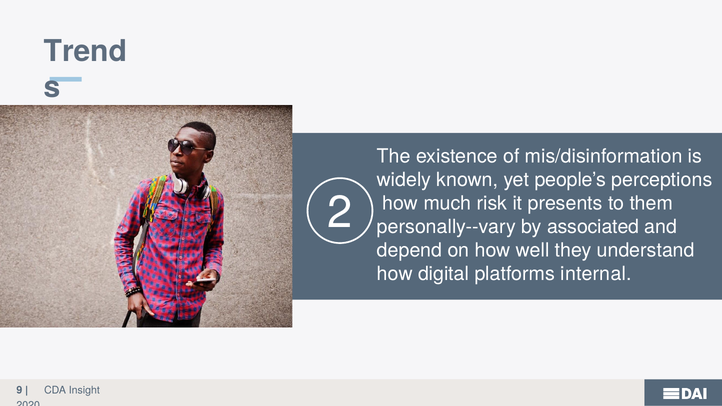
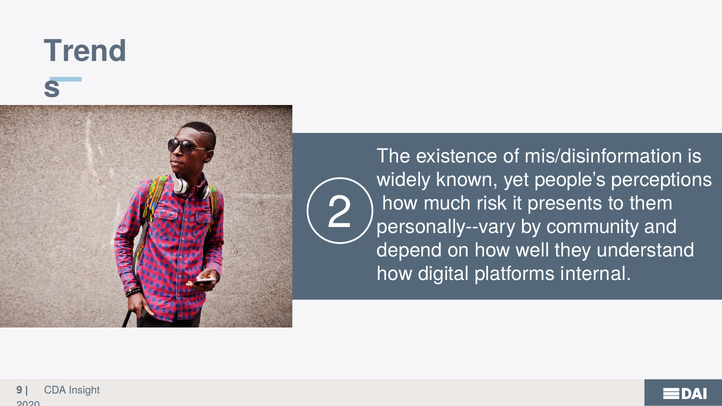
associated: associated -> community
